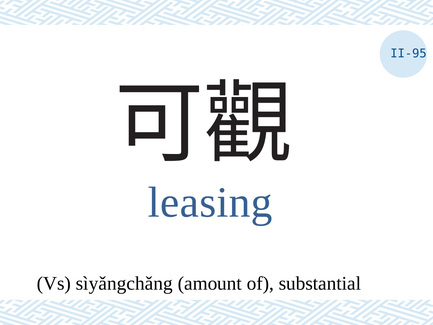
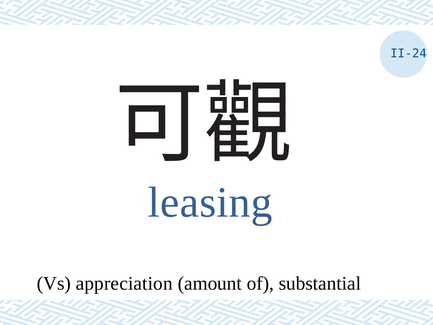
II-95: II-95 -> II-24
sìyǎngchǎng: sìyǎngchǎng -> appreciation
